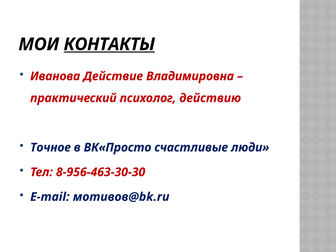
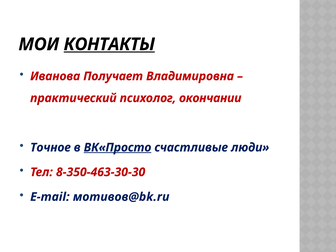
Действие: Действие -> Получает
действию: действию -> окончании
ВК«Просто underline: none -> present
8-956-463-30-30: 8-956-463-30-30 -> 8-350-463-30-30
